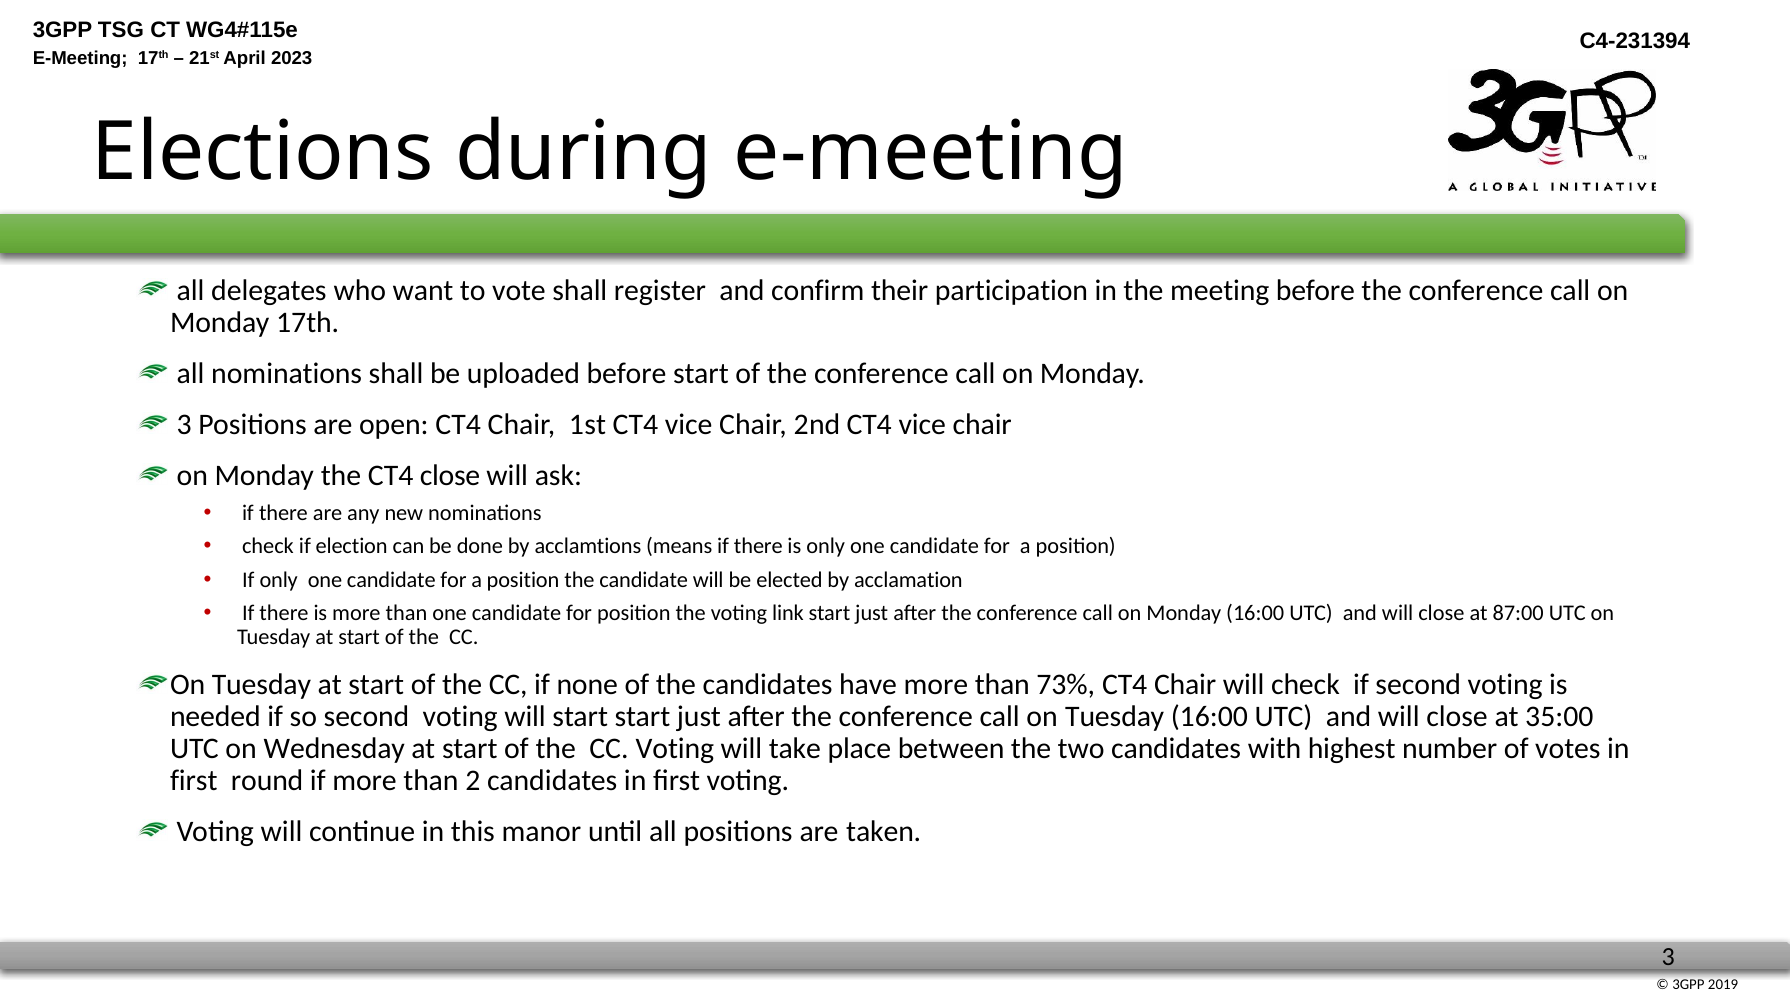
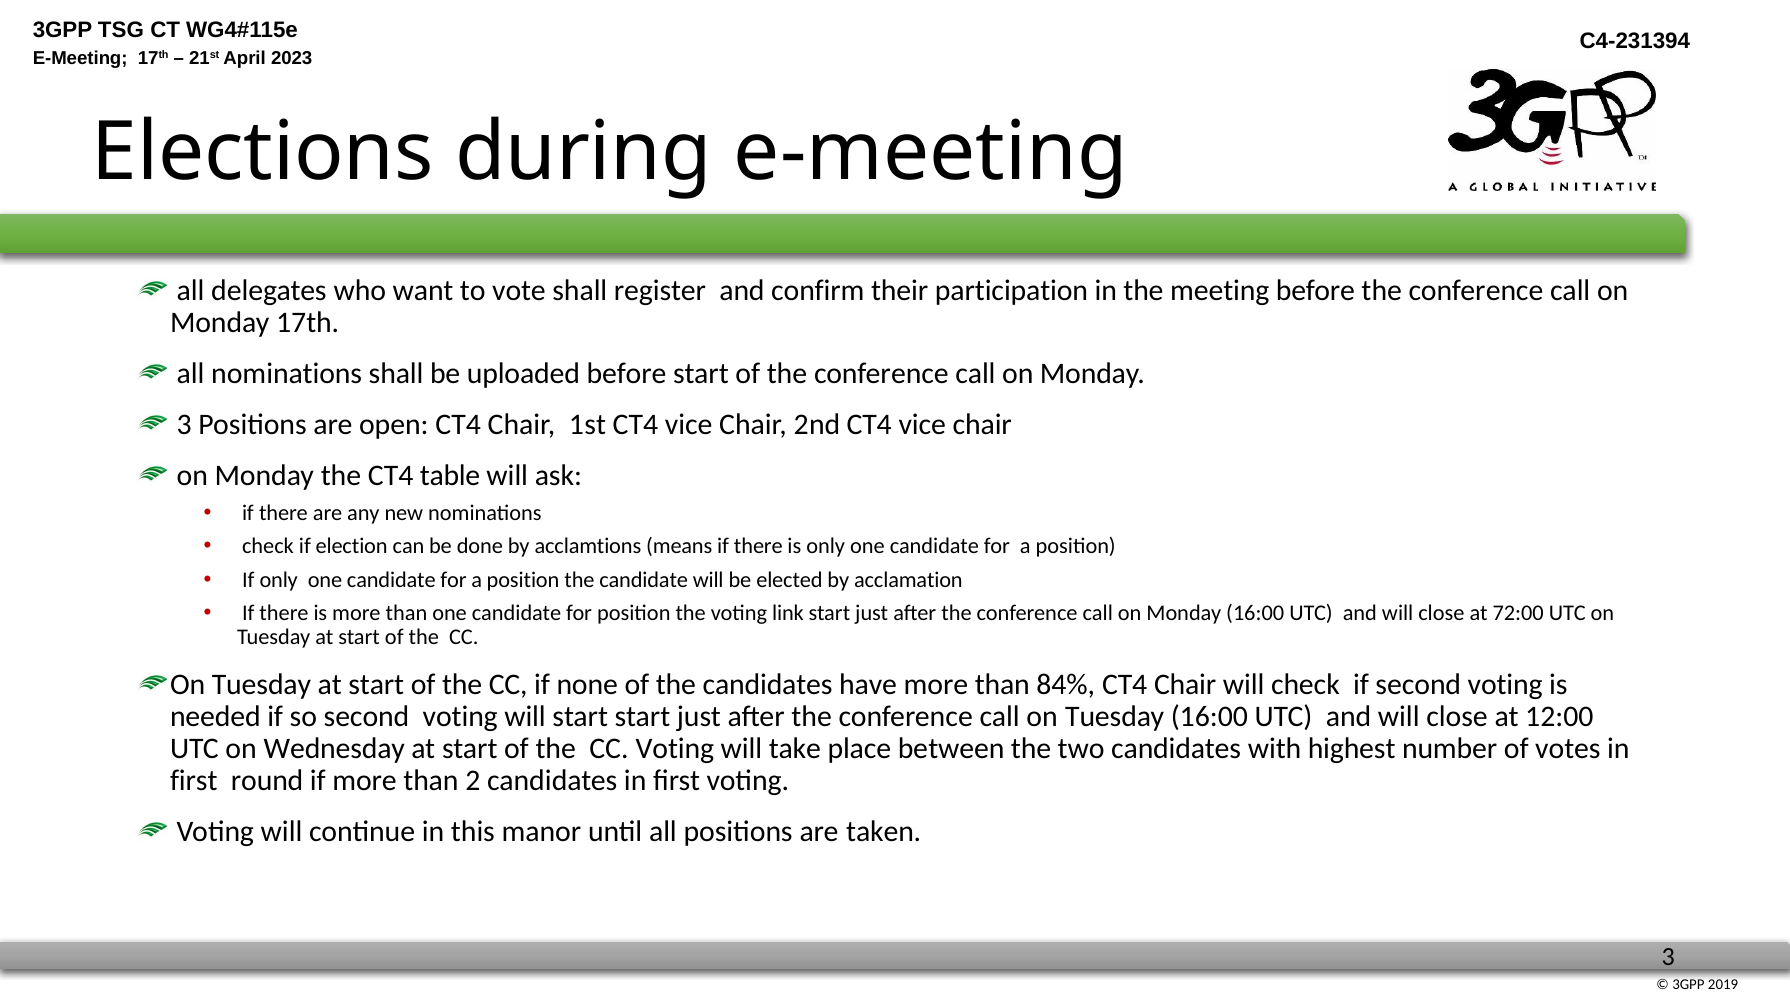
CT4 close: close -> table
87:00: 87:00 -> 72:00
73%: 73% -> 84%
35:00: 35:00 -> 12:00
